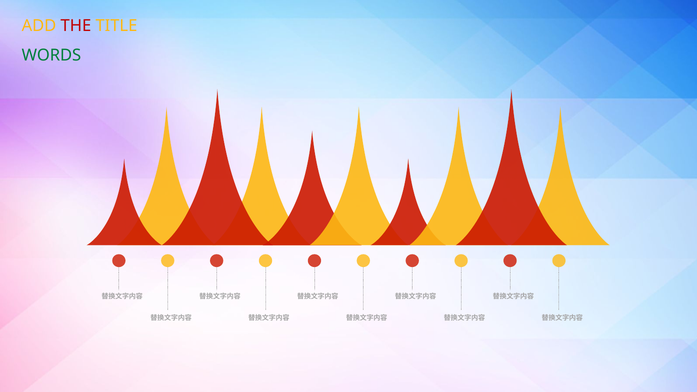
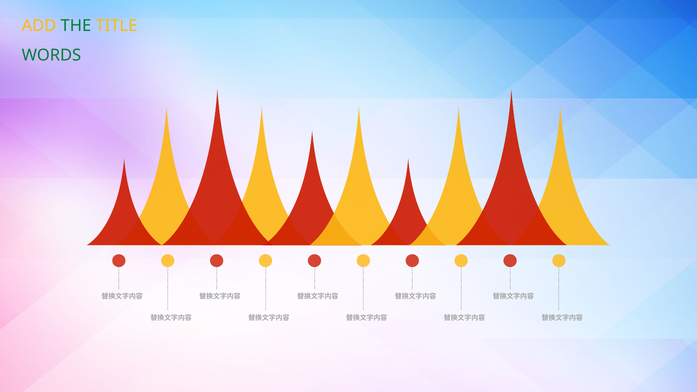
THE colour: red -> green
